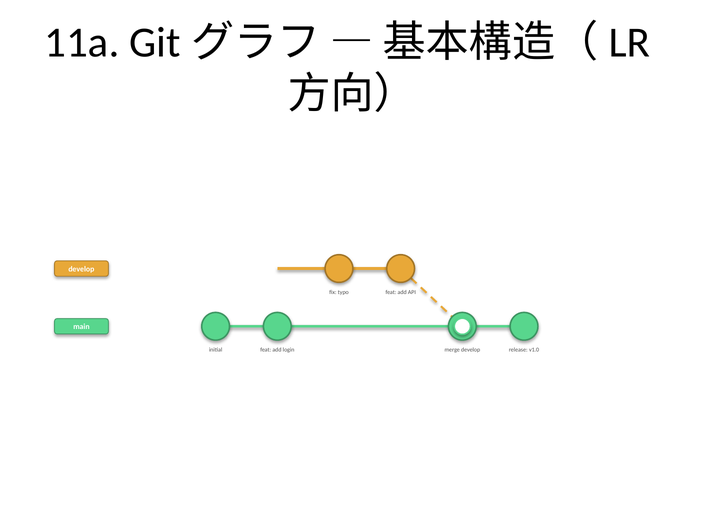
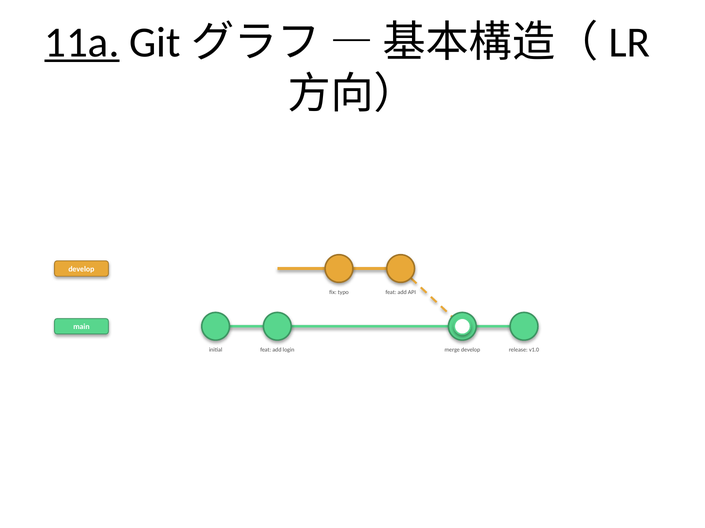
11a underline: none -> present
